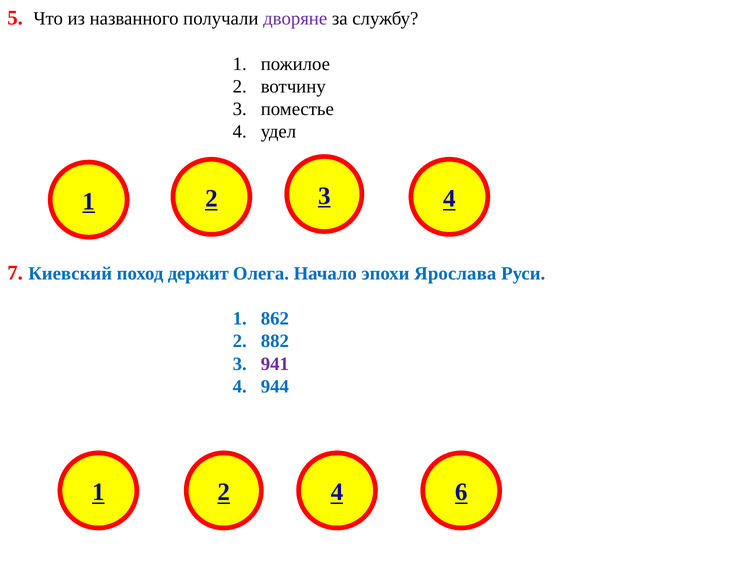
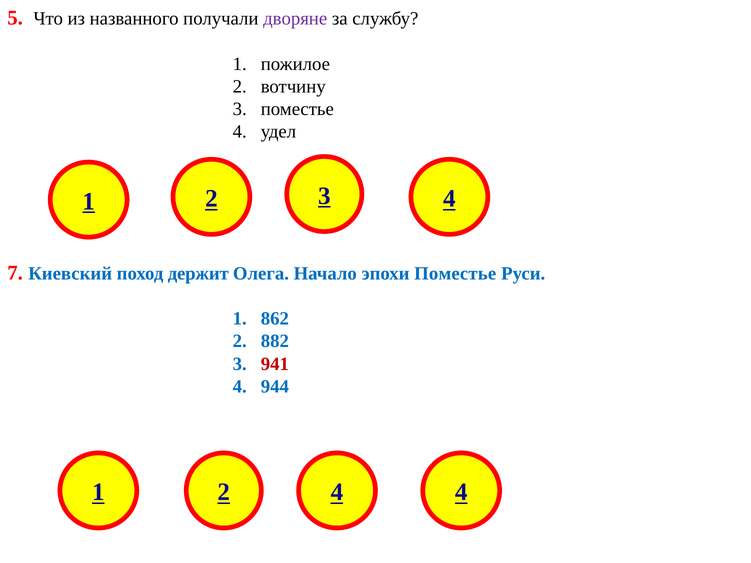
эпохи Ярослава: Ярослава -> Поместье
941 colour: purple -> red
4 6: 6 -> 4
